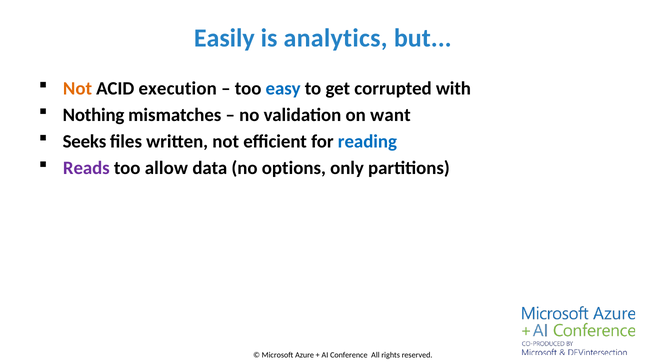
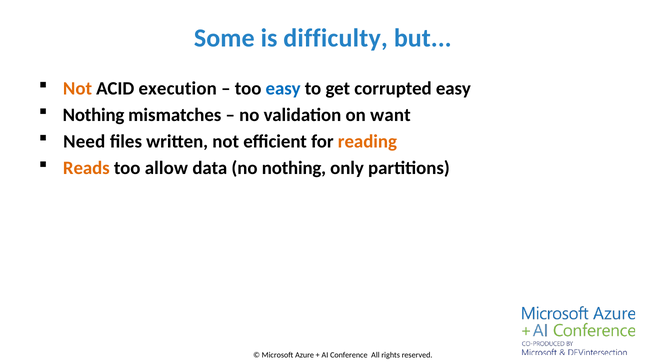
Easily: Easily -> Some
analytics: analytics -> difficulty
corrupted with: with -> easy
Seeks: Seeks -> Need
reading colour: blue -> orange
Reads colour: purple -> orange
no options: options -> nothing
